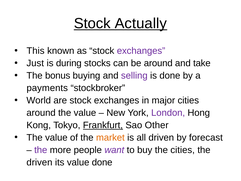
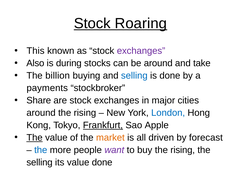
Actually: Actually -> Roaring
Just: Just -> Also
bonus: bonus -> billion
selling at (134, 76) colour: purple -> blue
World: World -> Share
around the value: value -> rising
London colour: purple -> blue
Other: Other -> Apple
The at (35, 137) underline: none -> present
the at (41, 150) colour: purple -> blue
buy the cities: cities -> rising
driven at (39, 162): driven -> selling
